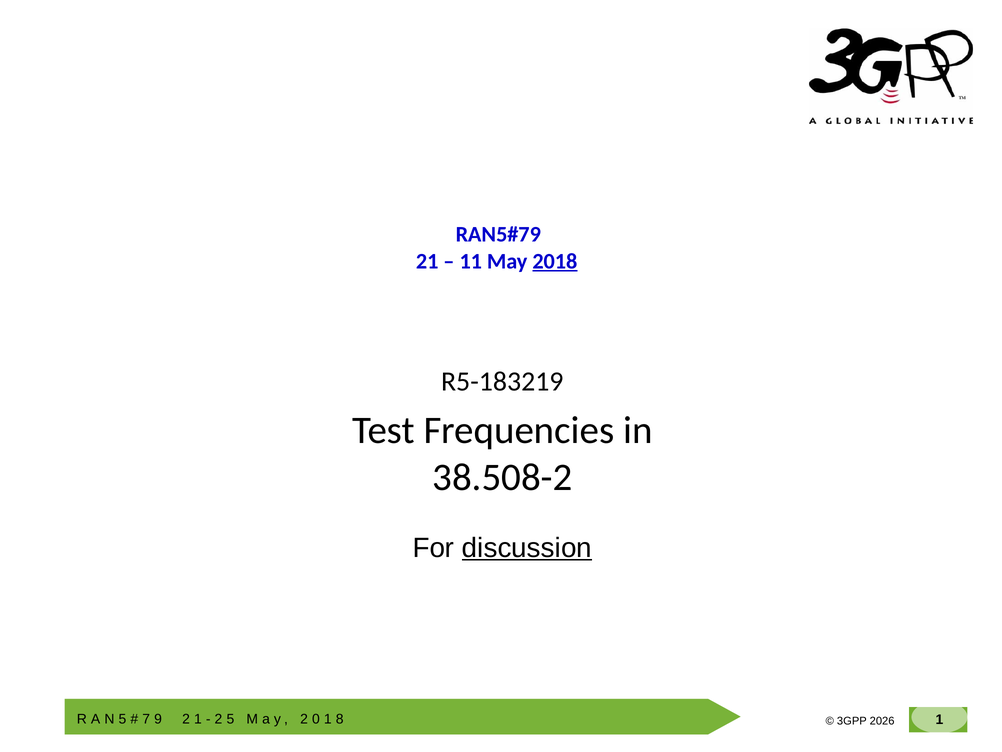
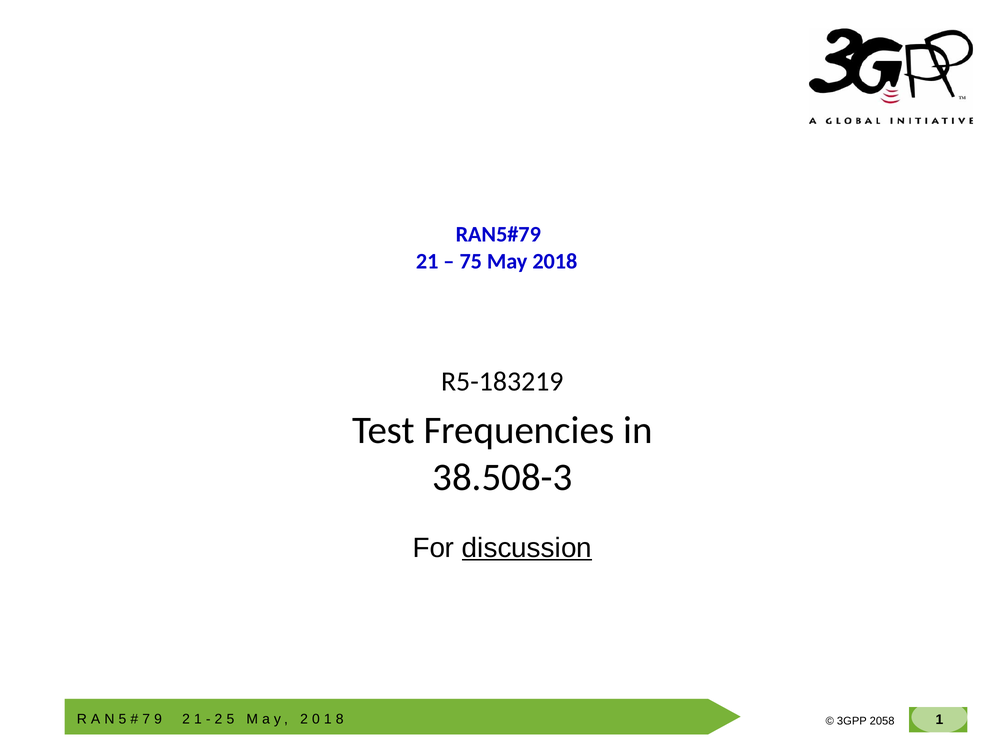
11: 11 -> 75
2018 underline: present -> none
38.508-2: 38.508-2 -> 38.508-3
2026: 2026 -> 2058
